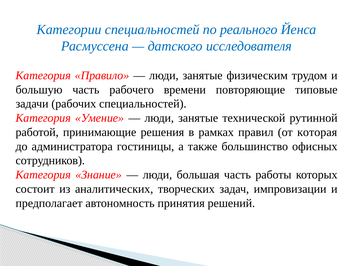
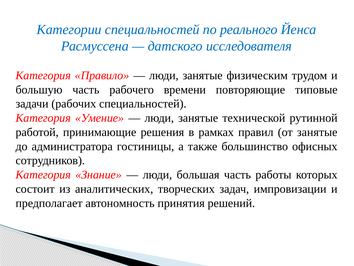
от которая: которая -> занятые
